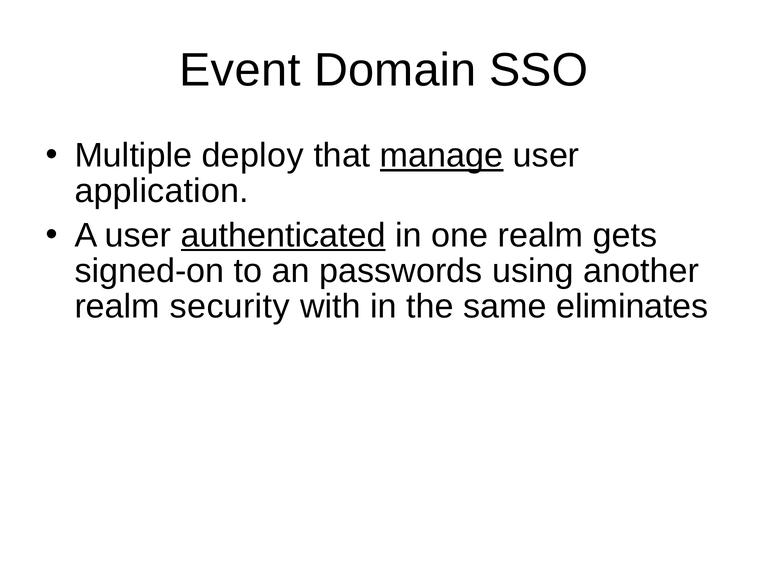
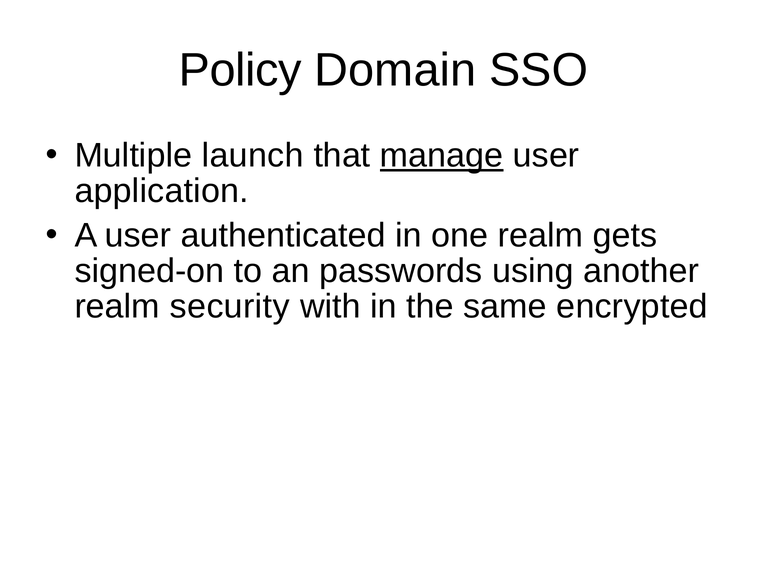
Event: Event -> Policy
deploy: deploy -> launch
authenticated underline: present -> none
eliminates: eliminates -> encrypted
